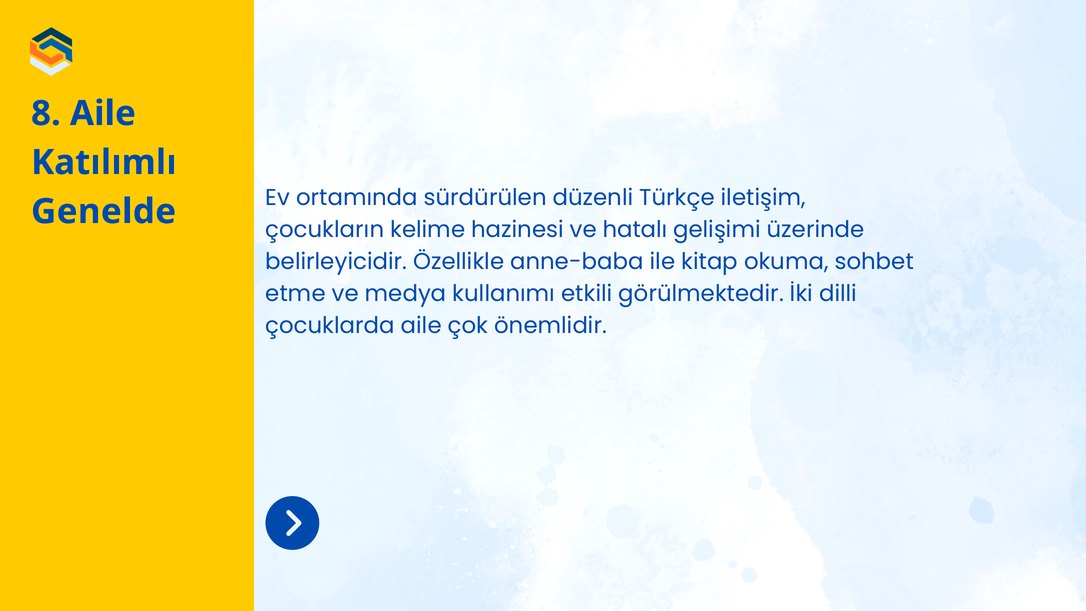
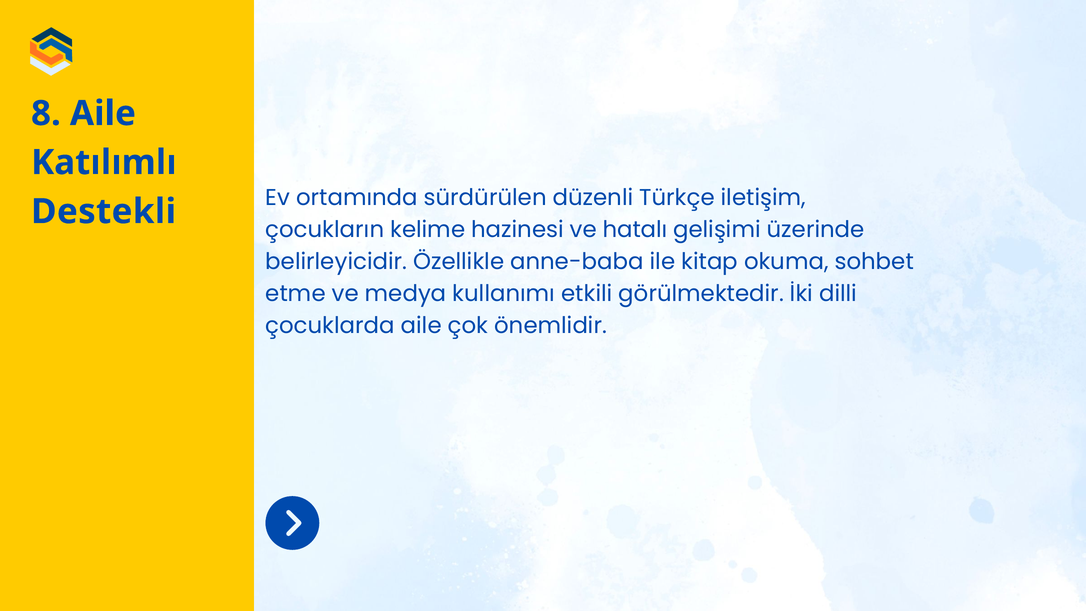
Genelde: Genelde -> Destekli
